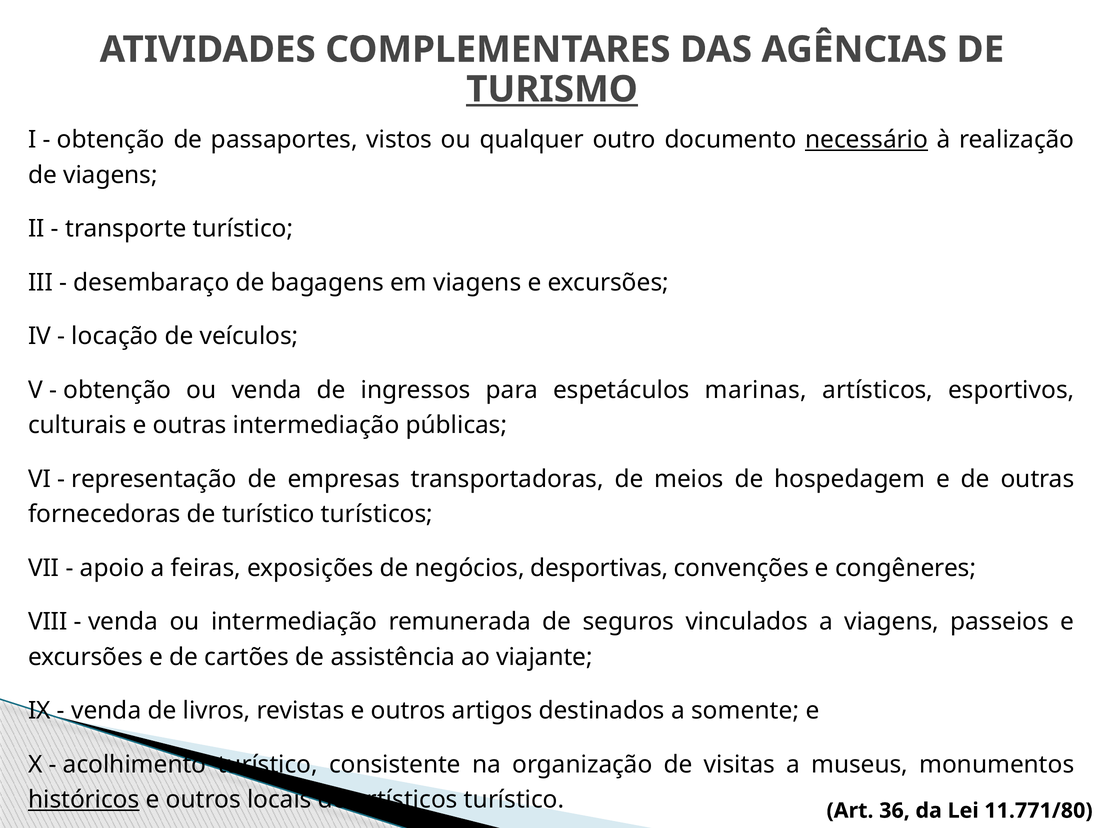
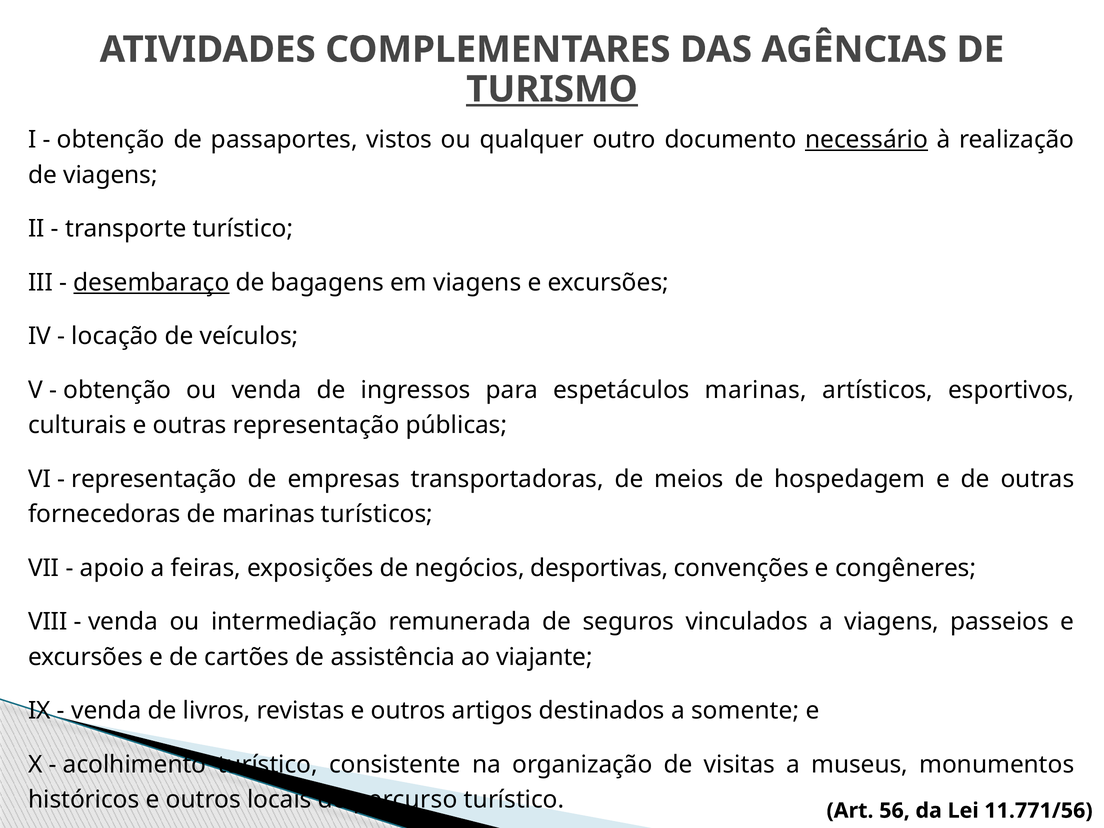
desembaraço underline: none -> present
outras intermediação: intermediação -> representação
de turístico: turístico -> marinas
históricos underline: present -> none
de artísticos: artísticos -> percurso
36: 36 -> 56
11.771/80: 11.771/80 -> 11.771/56
